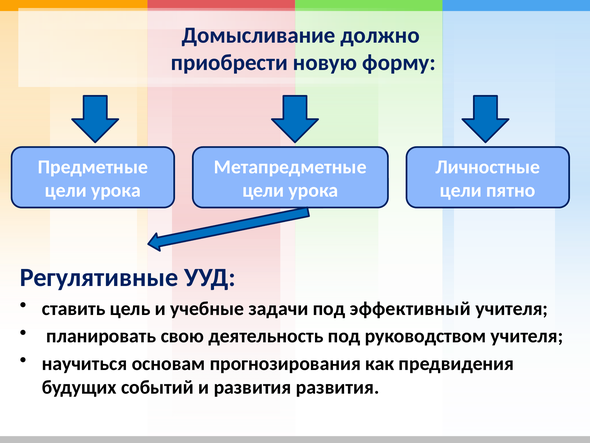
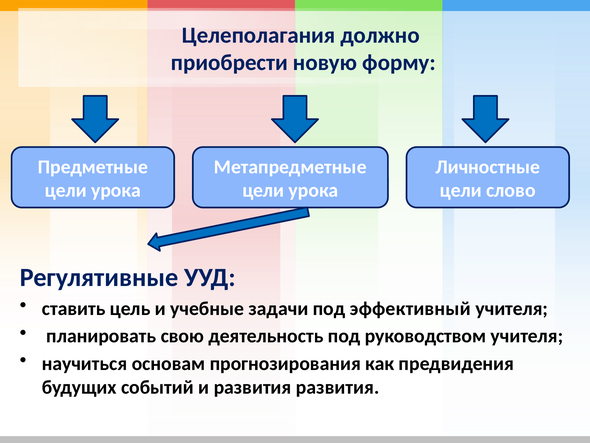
Домысливание: Домысливание -> Целеполагания
пятно: пятно -> слово
